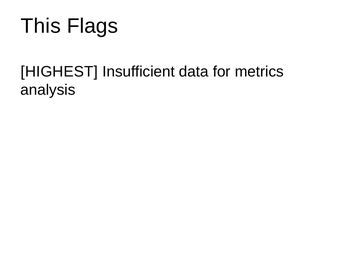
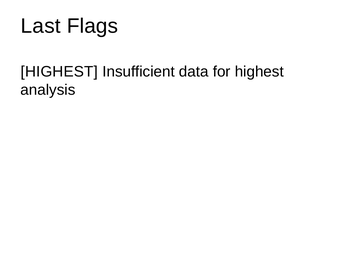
This: This -> Last
for metrics: metrics -> highest
